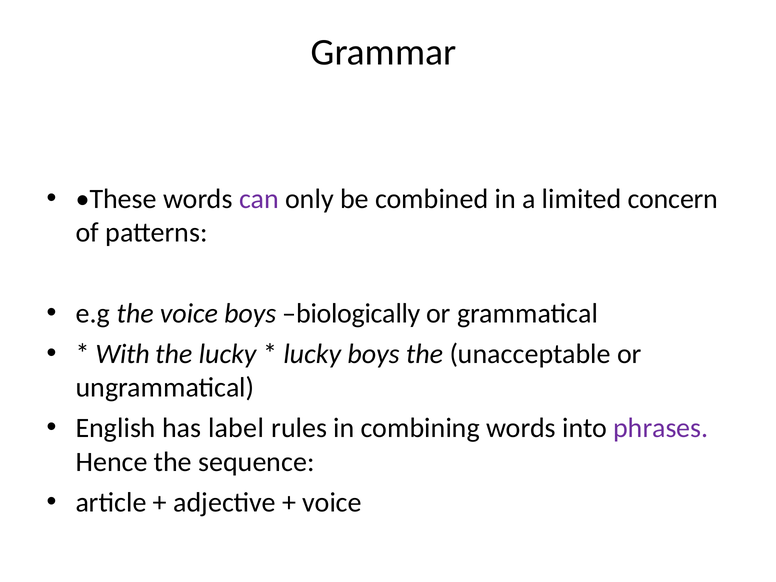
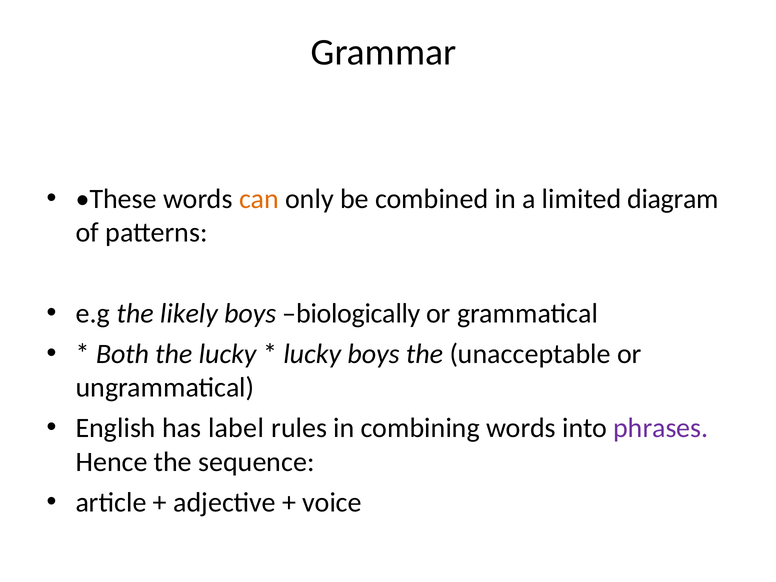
can colour: purple -> orange
concern: concern -> diagram
the voice: voice -> likely
With: With -> Both
